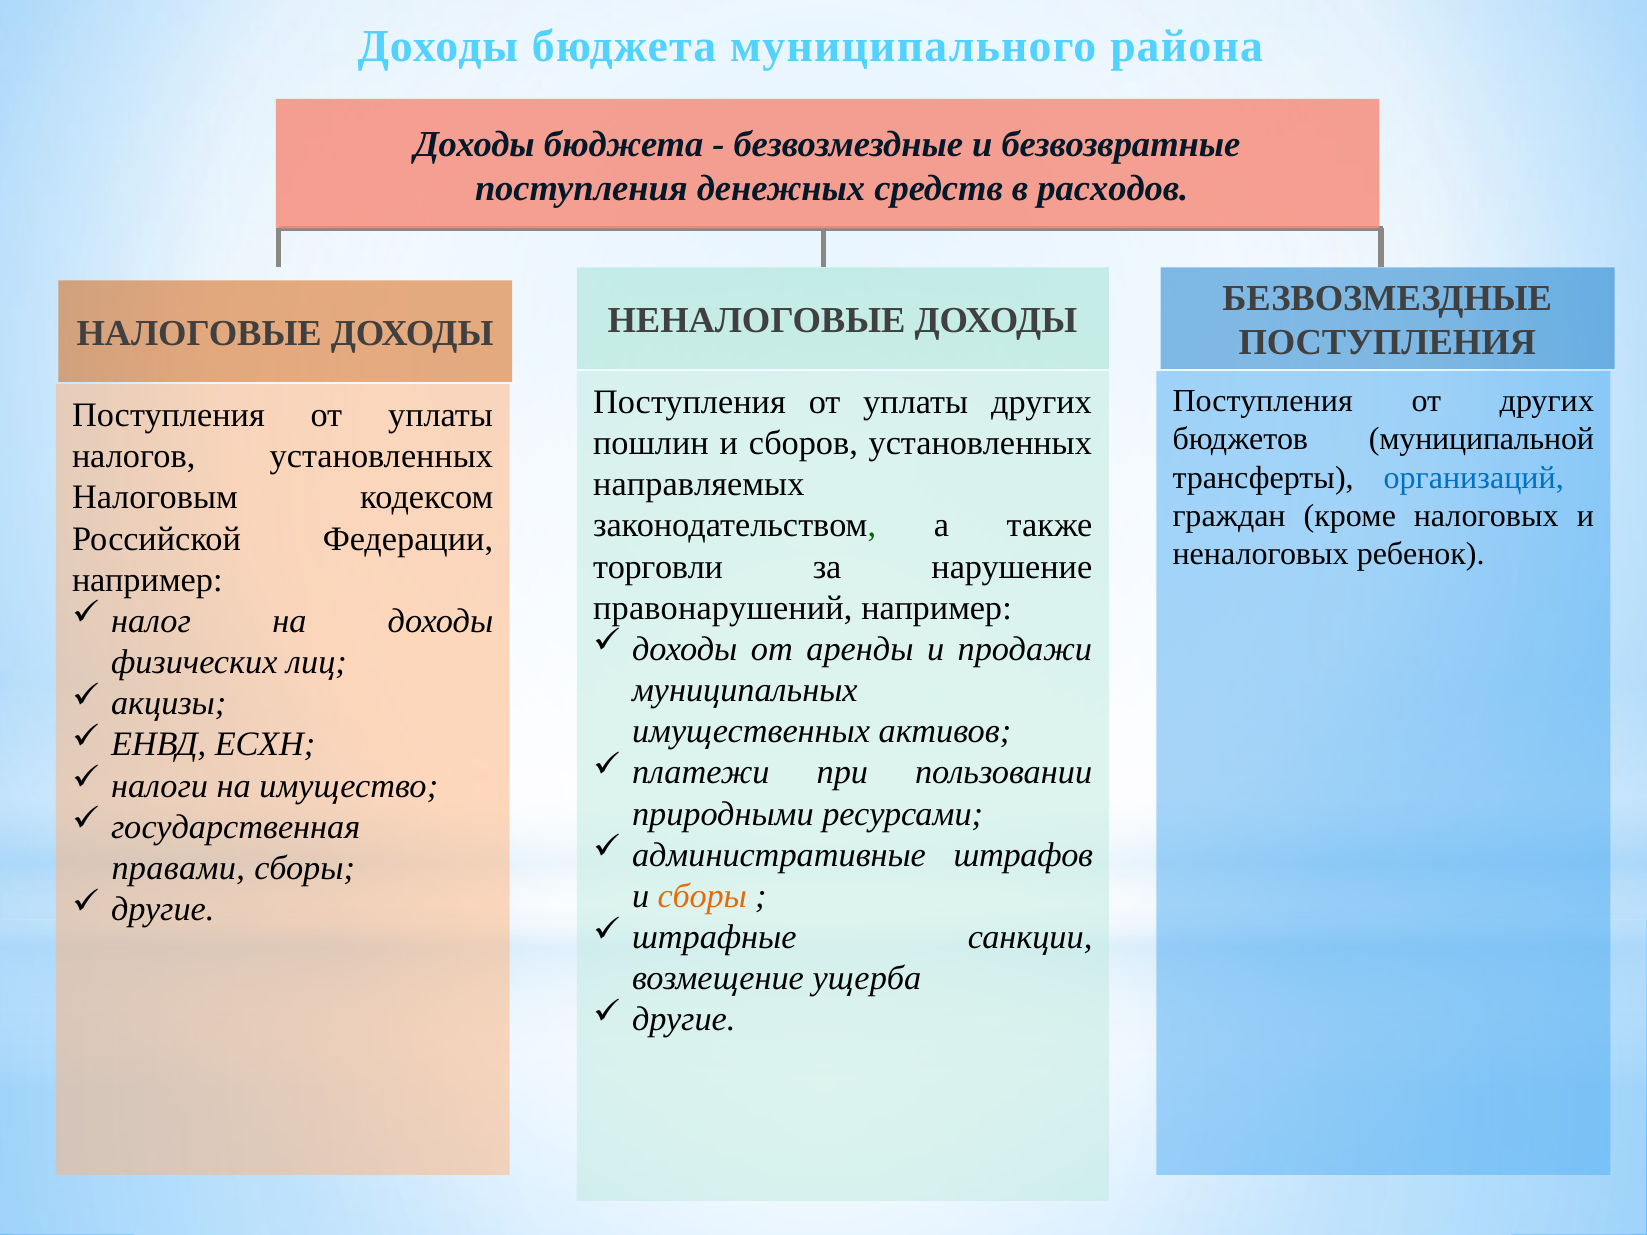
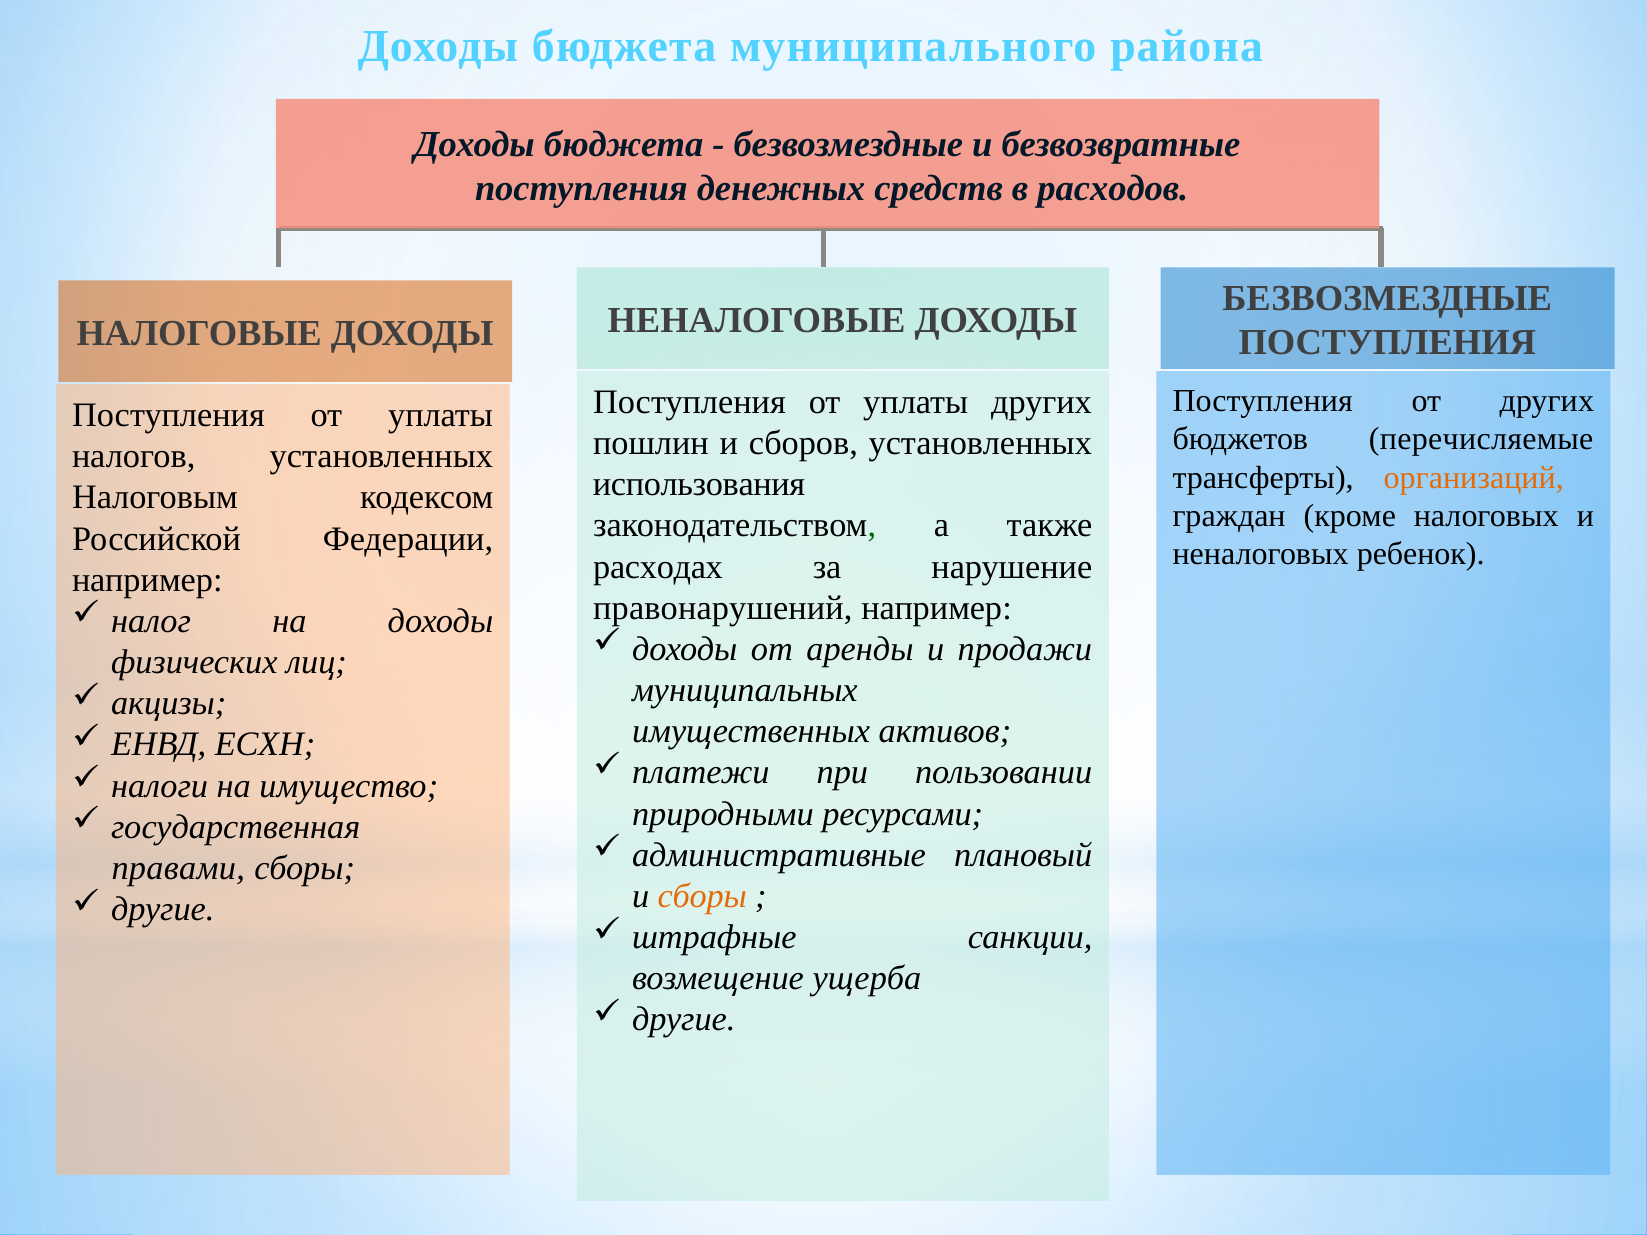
муниципальной: муниципальной -> перечисляемые
организаций colour: blue -> orange
направляемых: направляемых -> использования
торговли: торговли -> расходах
штрафов: штрафов -> плановый
